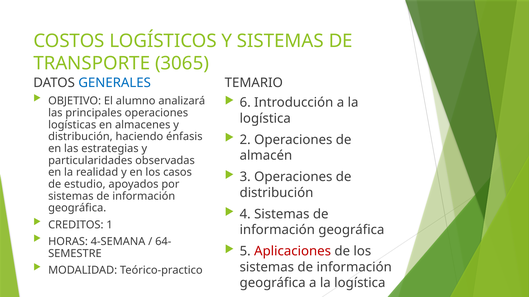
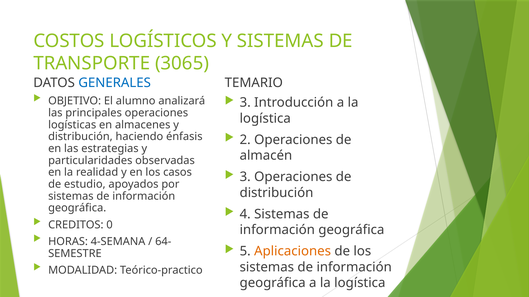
6 at (245, 103): 6 -> 3
1: 1 -> 0
Aplicaciones colour: red -> orange
